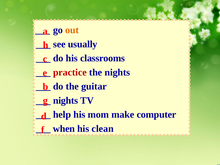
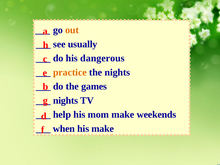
classrooms: classrooms -> dangerous
practice colour: red -> orange
guitar: guitar -> games
computer: computer -> weekends
his clean: clean -> make
